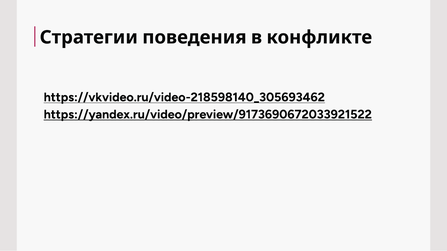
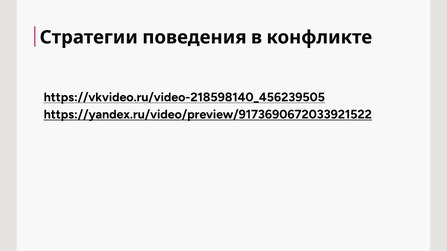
https://vkvideo.ru/video-218598140_305693462: https://vkvideo.ru/video-218598140_305693462 -> https://vkvideo.ru/video-218598140_456239505
